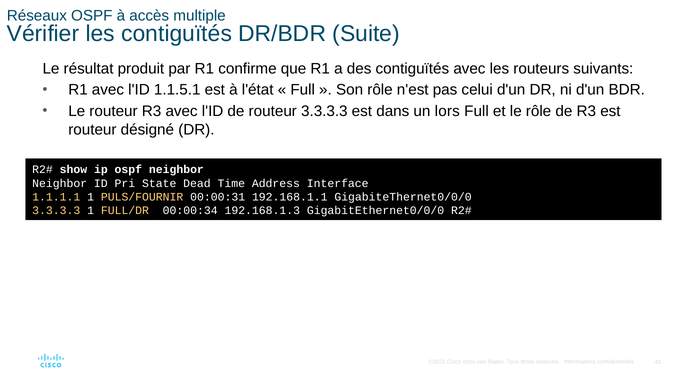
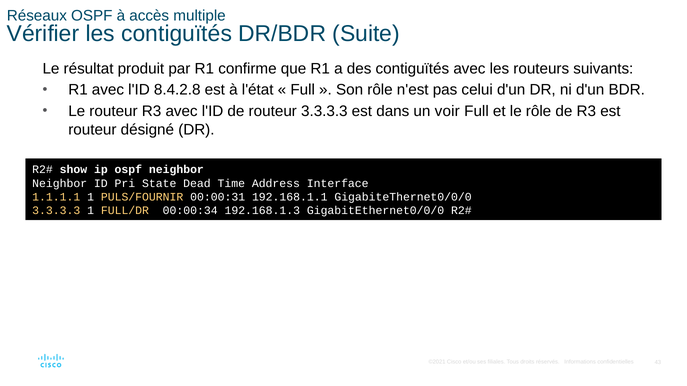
1.1.5.1: 1.1.5.1 -> 8.4.2.8
lors: lors -> voir
